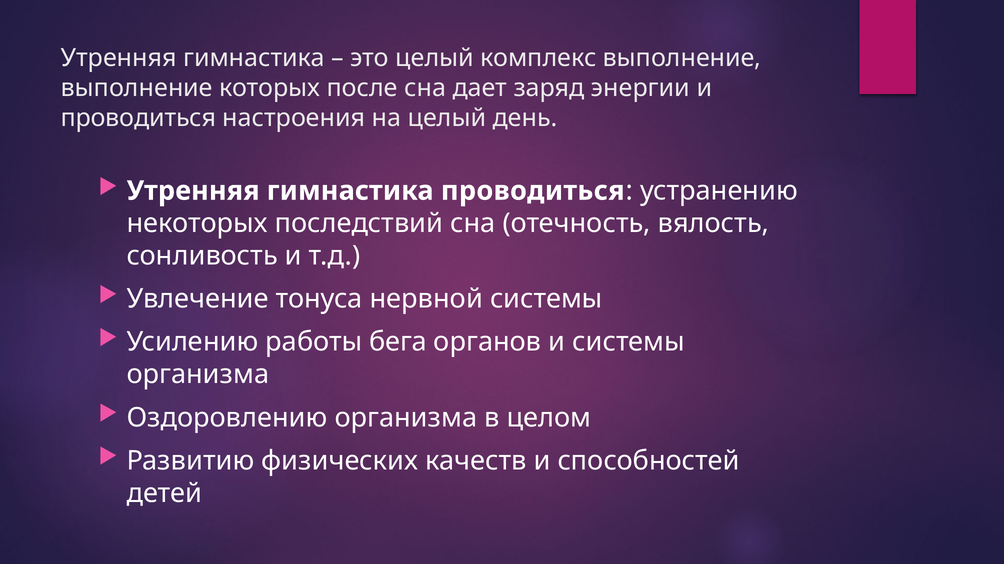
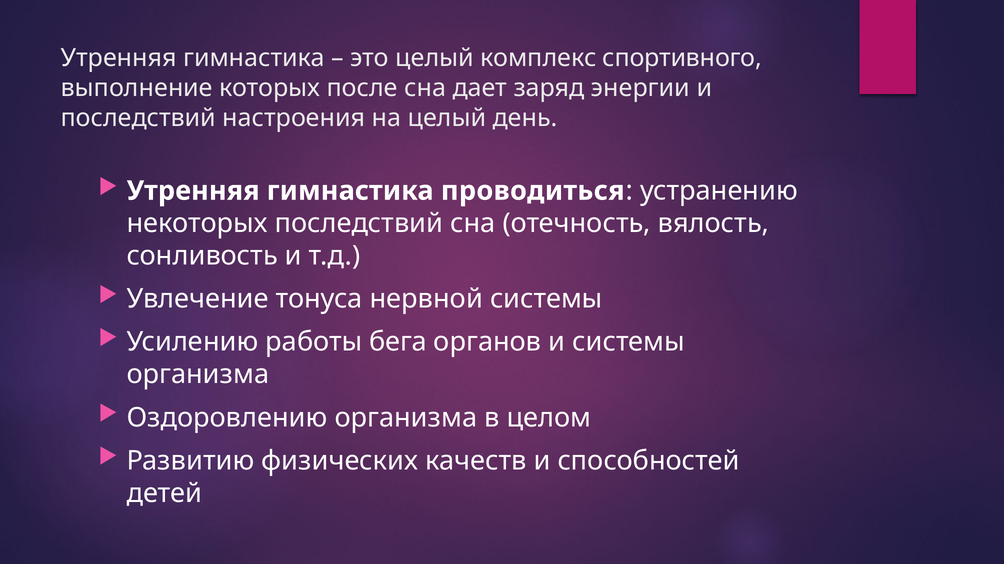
комплекс выполнение: выполнение -> спортивного
проводиться at (138, 118): проводиться -> последствий
